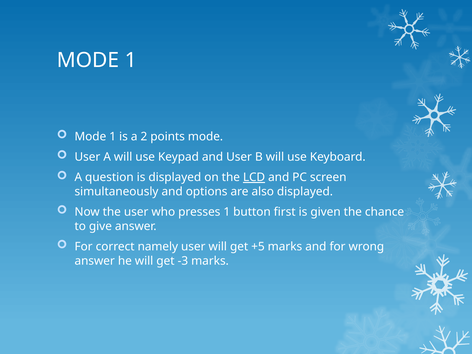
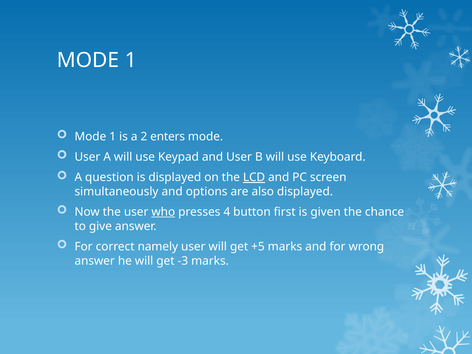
points: points -> enters
who underline: none -> present
presses 1: 1 -> 4
